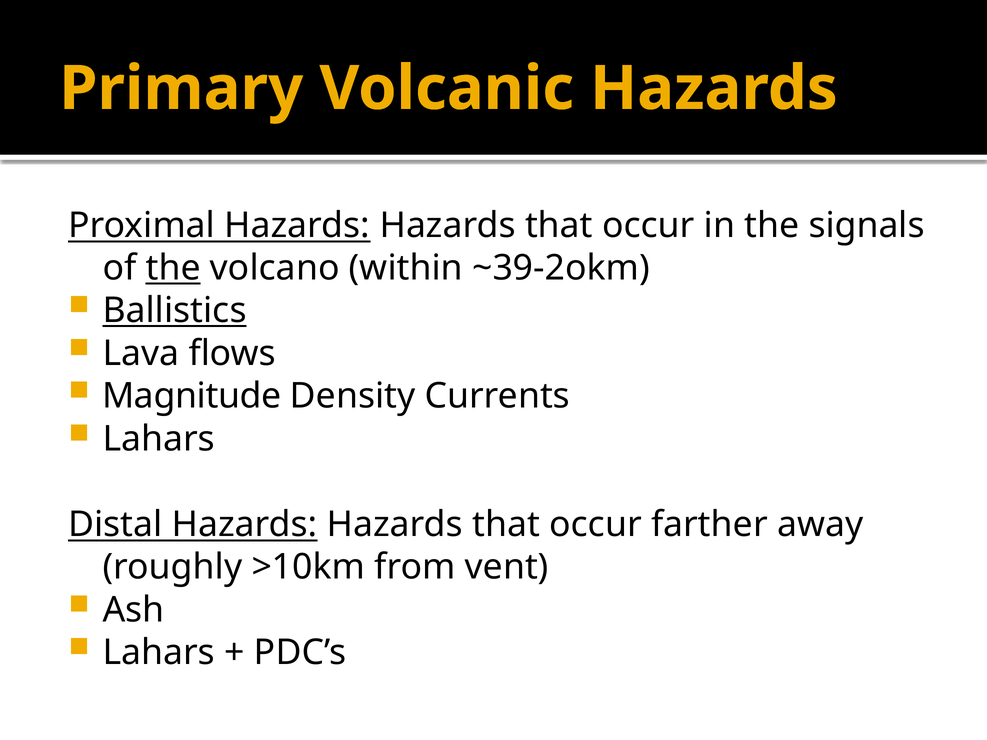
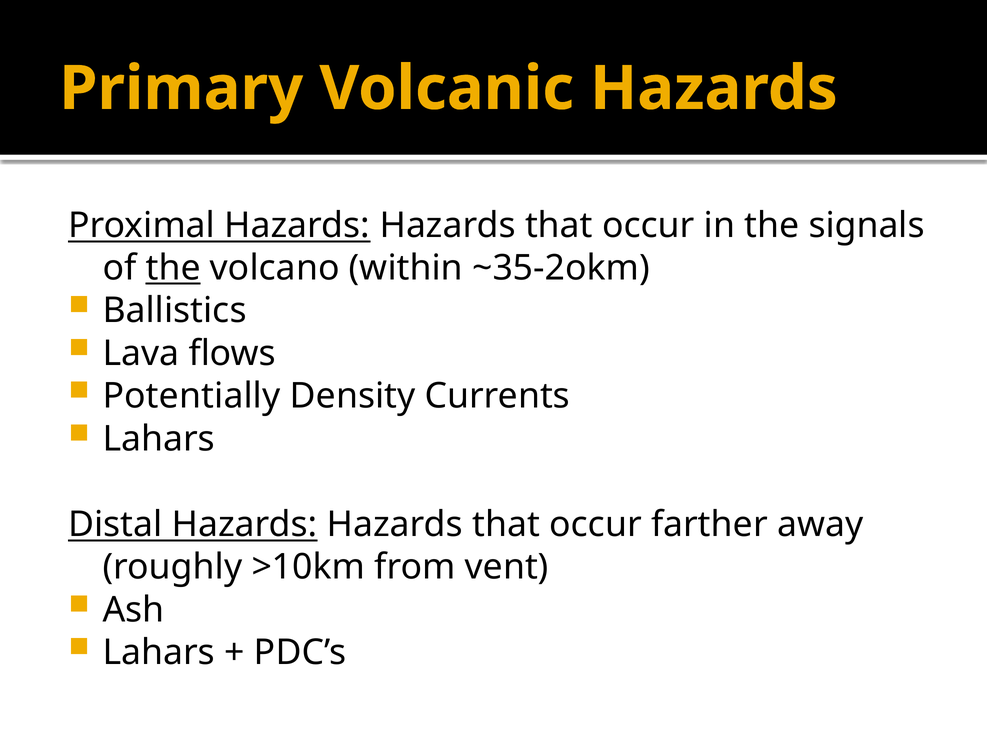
~39-2okm: ~39-2okm -> ~35-2okm
Ballistics underline: present -> none
Magnitude: Magnitude -> Potentially
